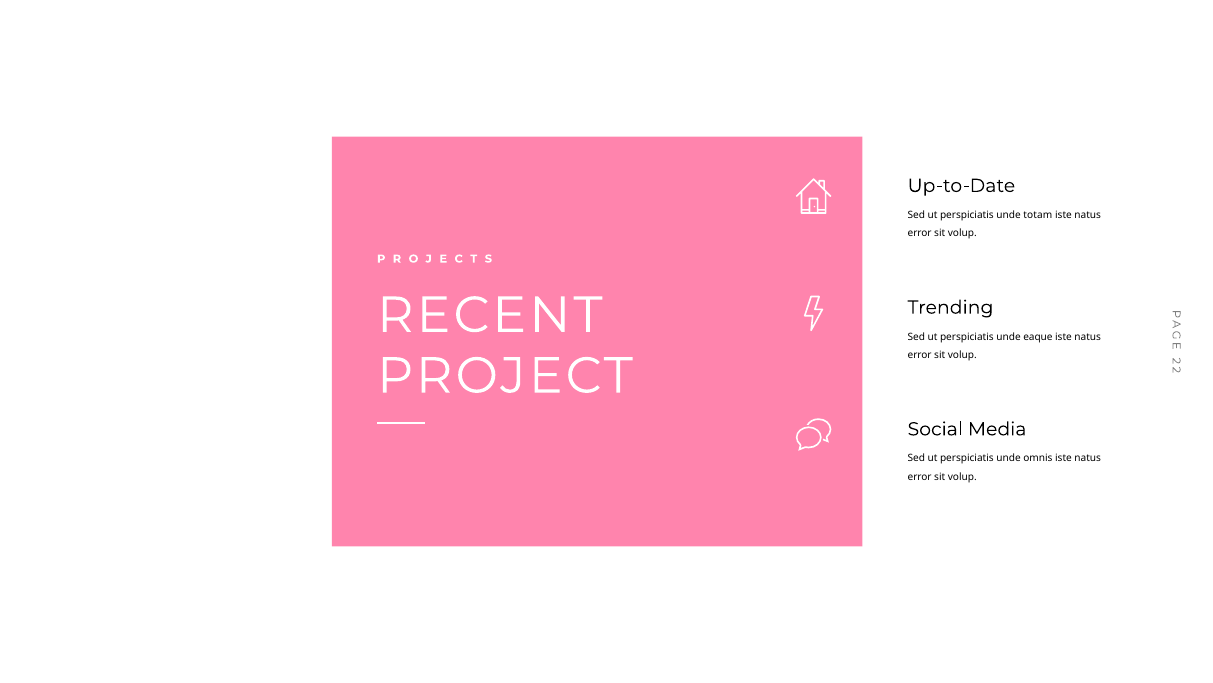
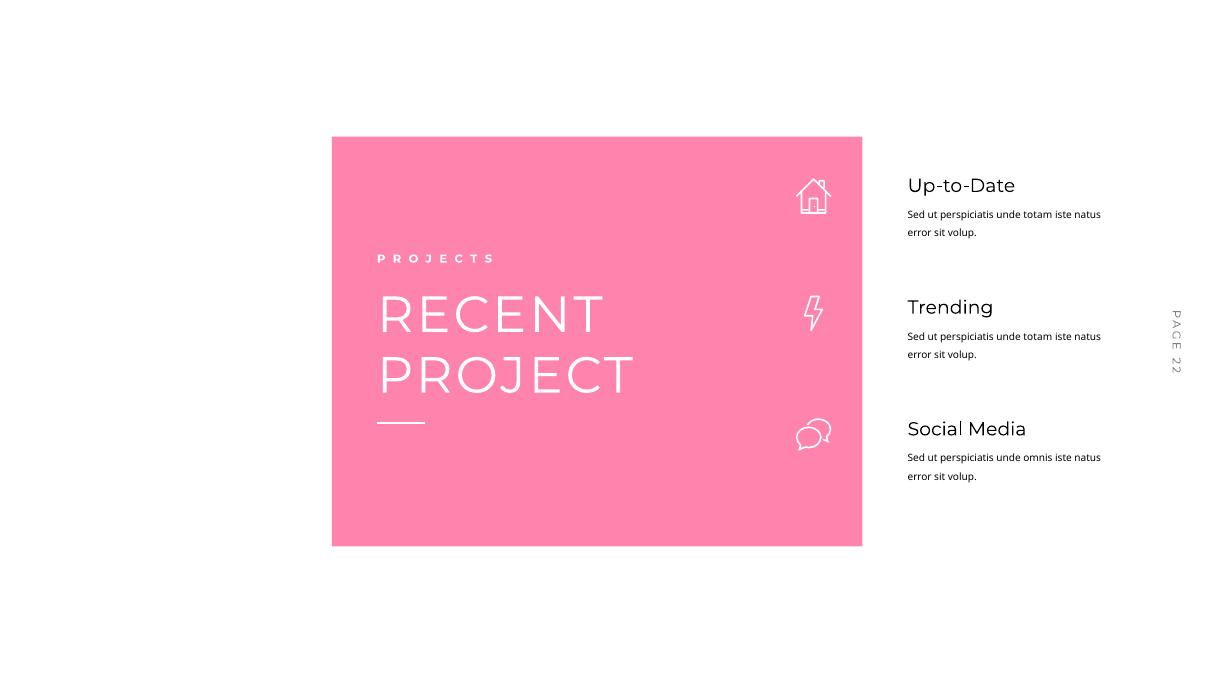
eaque at (1038, 337): eaque -> totam
